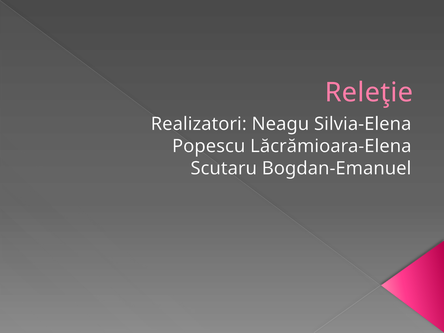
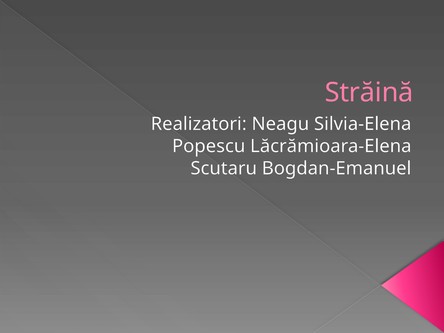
Releţie: Releţie -> Străină
